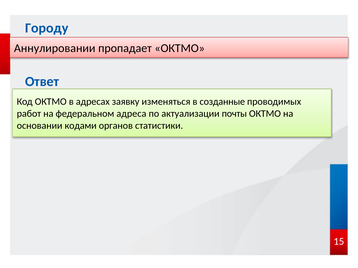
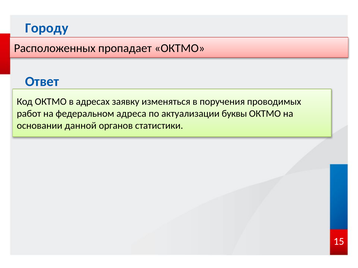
Аннулировании: Аннулировании -> Расположенных
созданные: созданные -> поручения
почты: почты -> буквы
кодами: кодами -> данной
